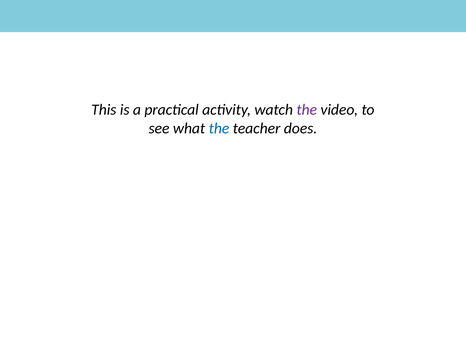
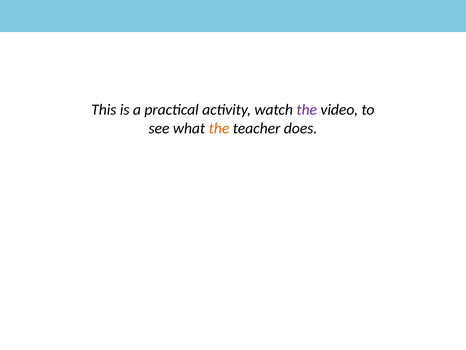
the at (219, 128) colour: blue -> orange
